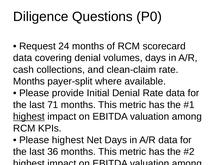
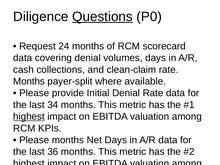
Questions underline: none -> present
71: 71 -> 34
Please highest: highest -> months
